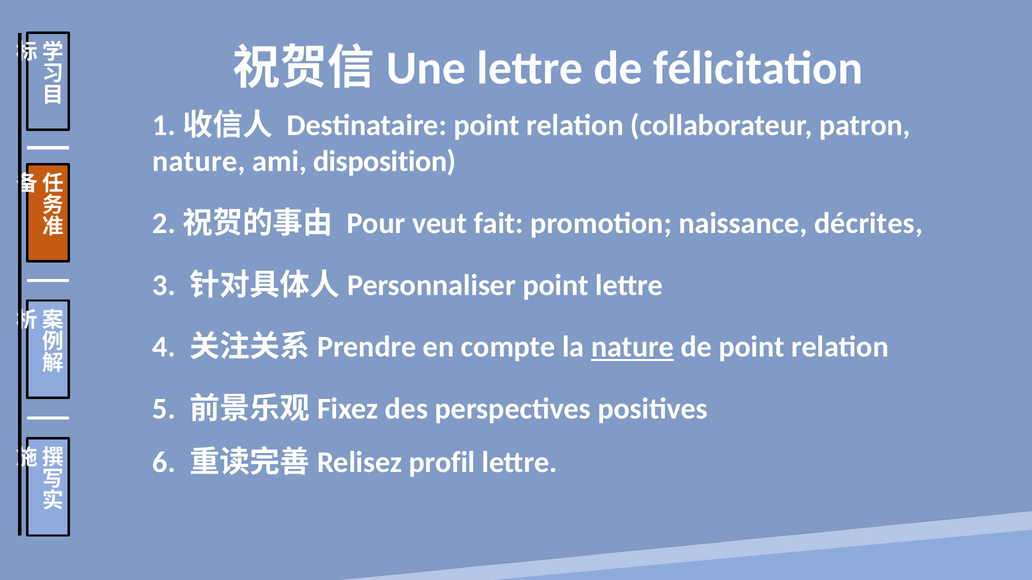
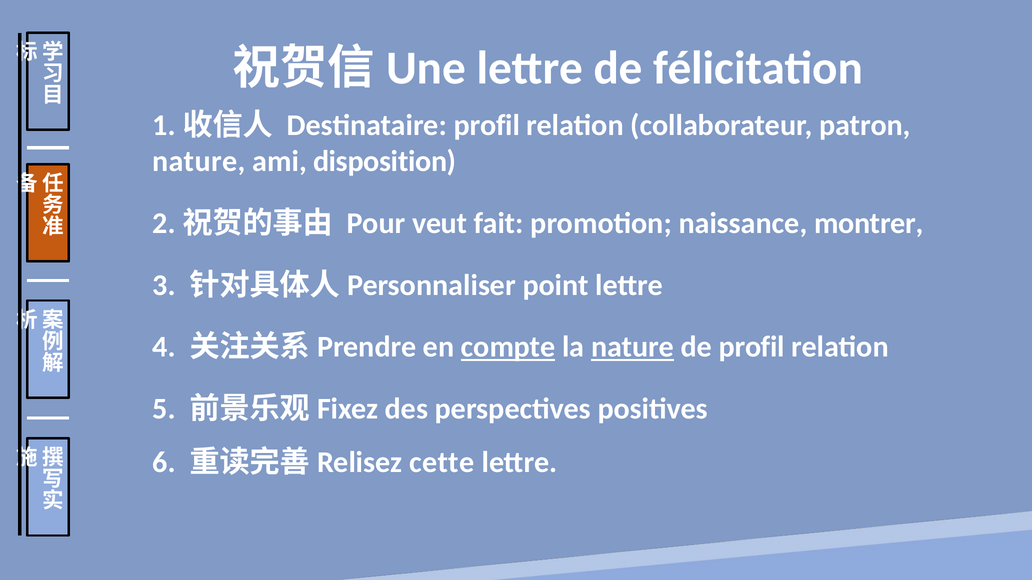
Destinataire point: point -> profil
décrites: décrites -> montrer
compte underline: none -> present
de point: point -> profil
profil: profil -> cette
